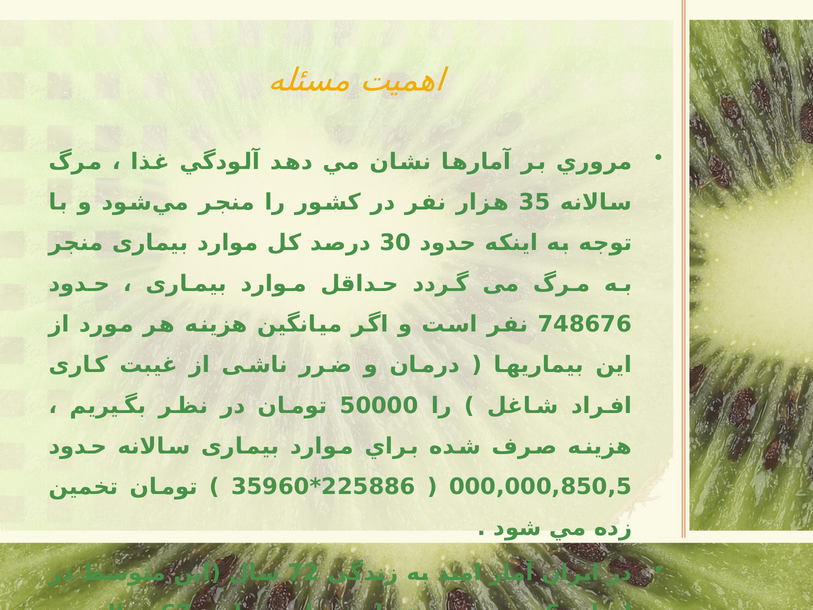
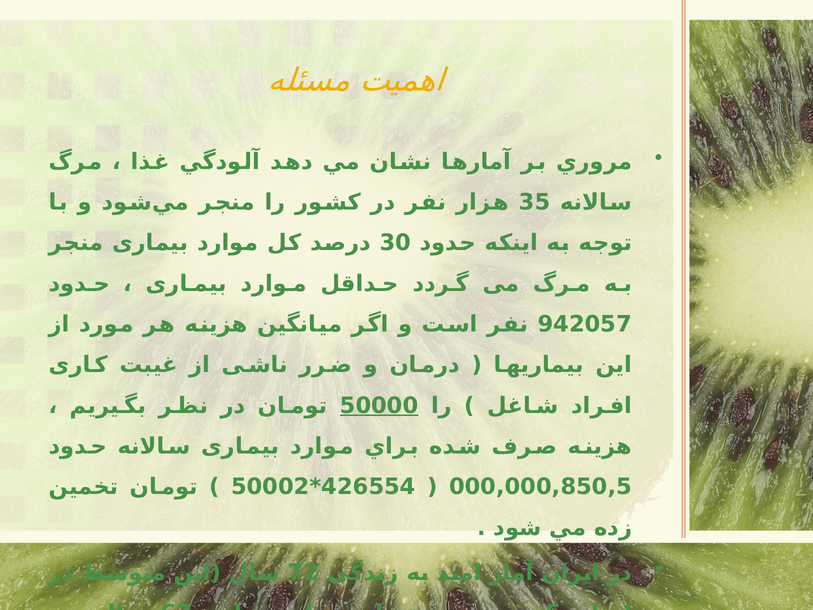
748676: 748676 -> 942057
50000 underline: none -> present
35960: 35960 -> 50002
225886: 225886 -> 426554
